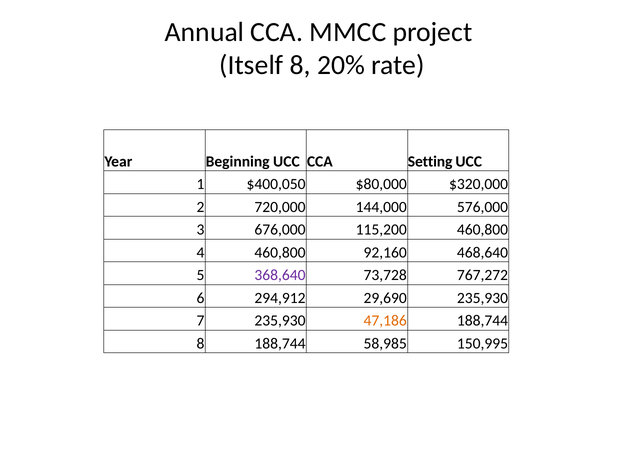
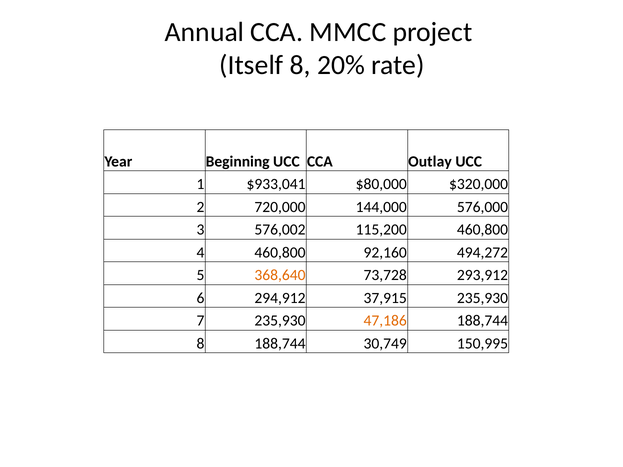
Setting: Setting -> Outlay
$400,050: $400,050 -> $933,041
676,000: 676,000 -> 576,002
468,640: 468,640 -> 494,272
368,640 colour: purple -> orange
767,272: 767,272 -> 293,912
29,690: 29,690 -> 37,915
58,985: 58,985 -> 30,749
